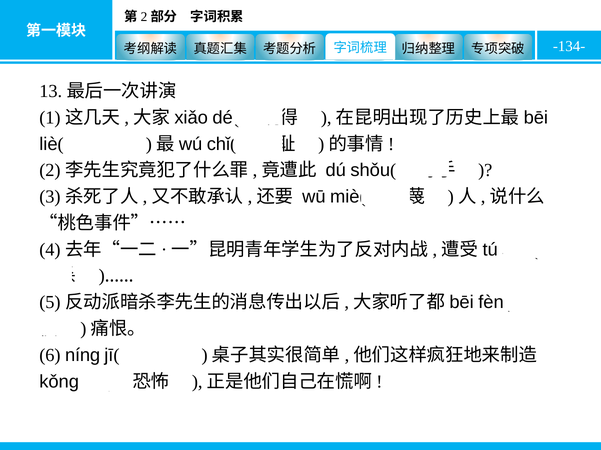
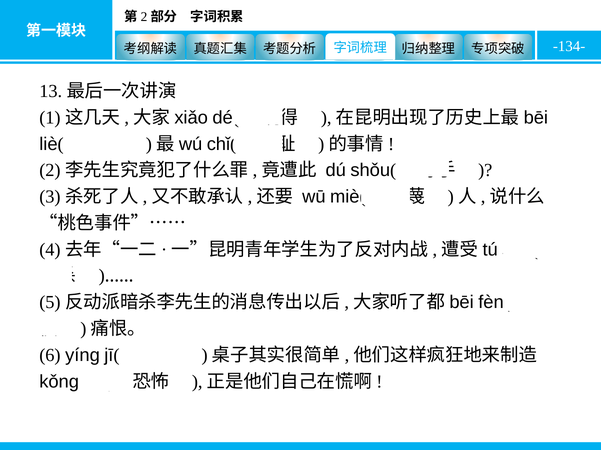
níng: níng -> yíng
